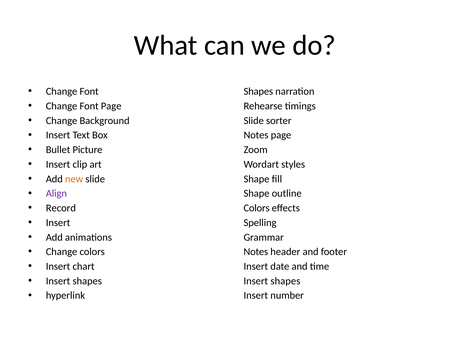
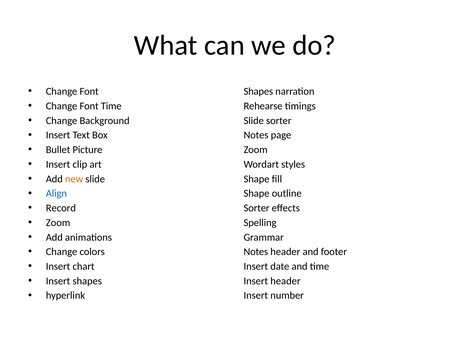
Font Page: Page -> Time
Align colour: purple -> blue
Colors at (257, 208): Colors -> Sorter
Insert at (58, 223): Insert -> Zoom
shapes at (285, 281): shapes -> header
